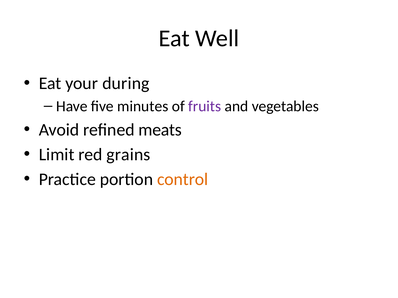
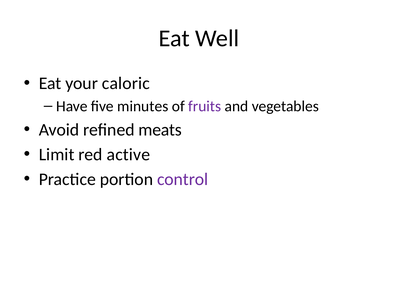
during: during -> caloric
grains: grains -> active
control colour: orange -> purple
